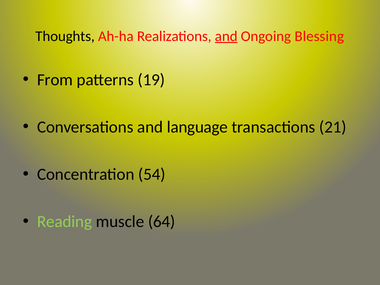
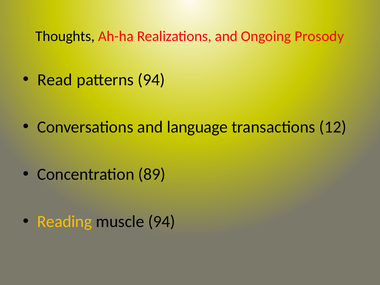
and at (226, 36) underline: present -> none
Blessing: Blessing -> Prosody
From: From -> Read
patterns 19: 19 -> 94
21: 21 -> 12
54: 54 -> 89
Reading colour: light green -> yellow
muscle 64: 64 -> 94
